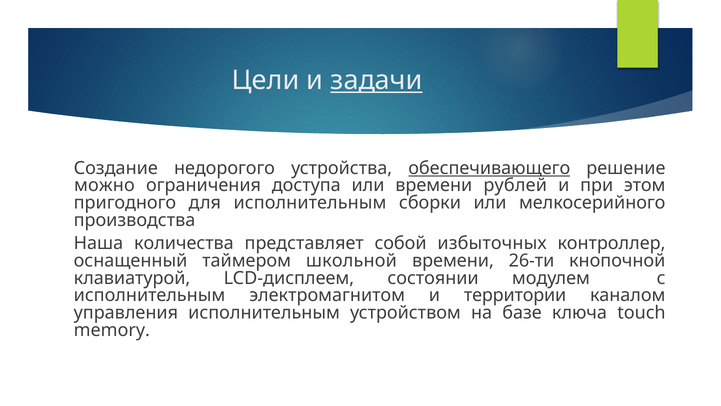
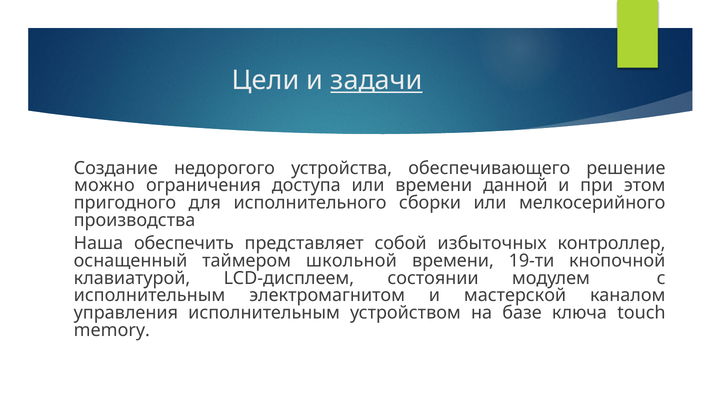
обеспечивающего underline: present -> none
рублей: рублей -> данной
для исполнительным: исполнительным -> исполнительного
количества: количества -> обеспечить
26-ти: 26-ти -> 19-ти
территории: территории -> мастерской
